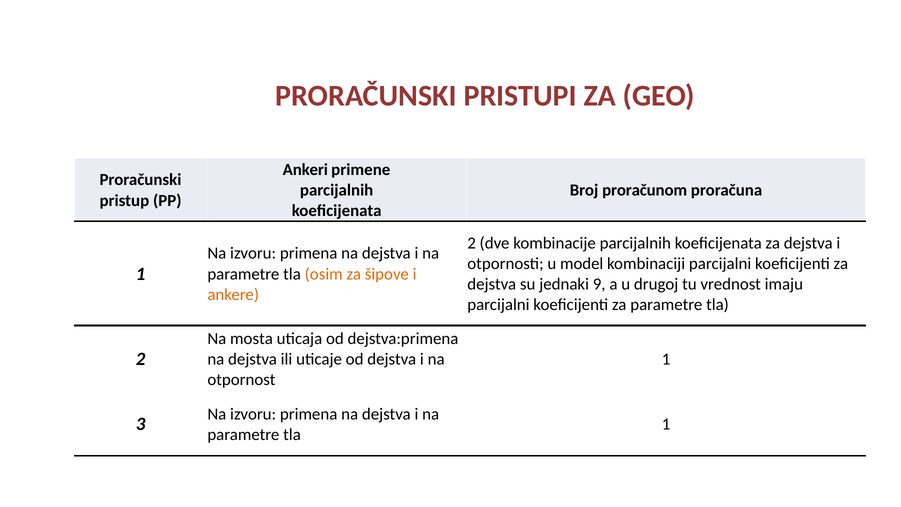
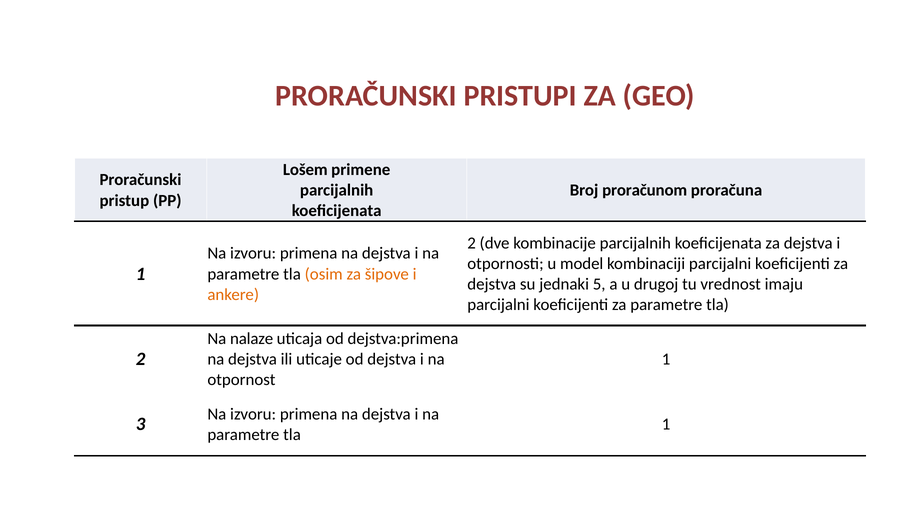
Ankeri: Ankeri -> Lošem
9: 9 -> 5
mosta: mosta -> nalaze
